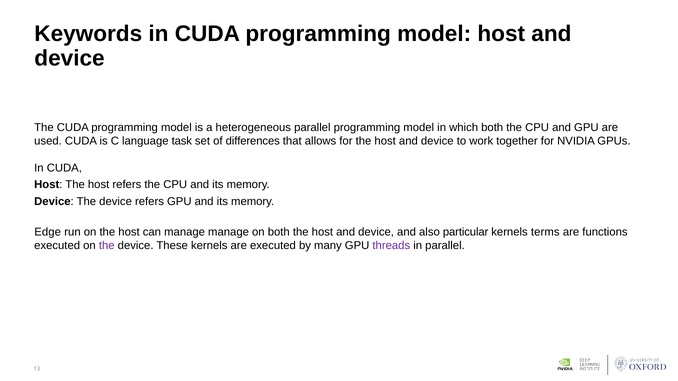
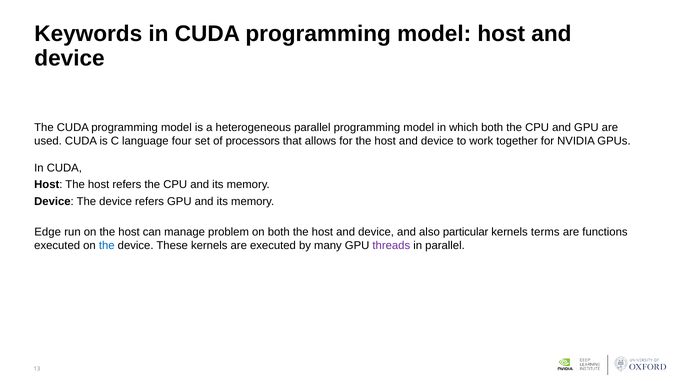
task: task -> four
differences: differences -> processors
manage manage: manage -> problem
the at (107, 246) colour: purple -> blue
